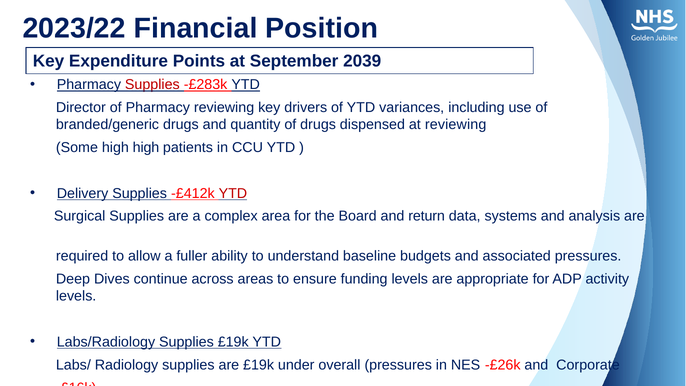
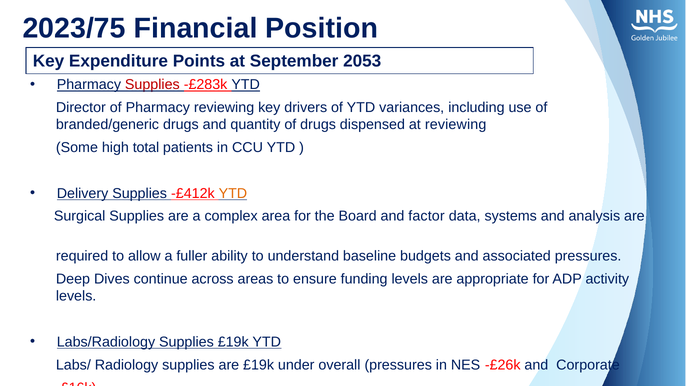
2023/22: 2023/22 -> 2023/75
2039: 2039 -> 2053
high high: high -> total
YTD at (233, 193) colour: red -> orange
return: return -> factor
